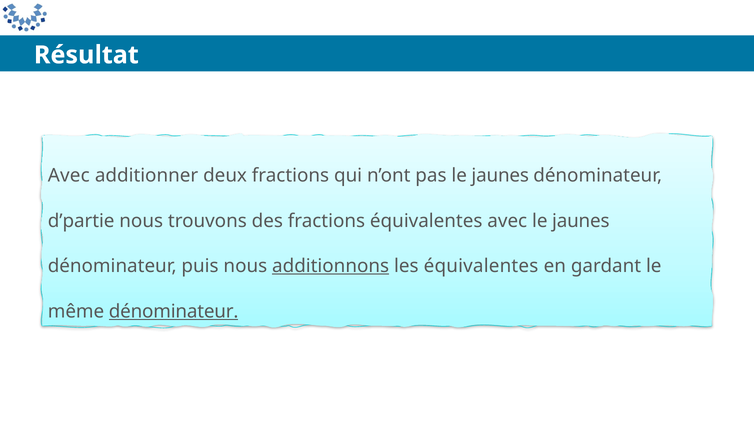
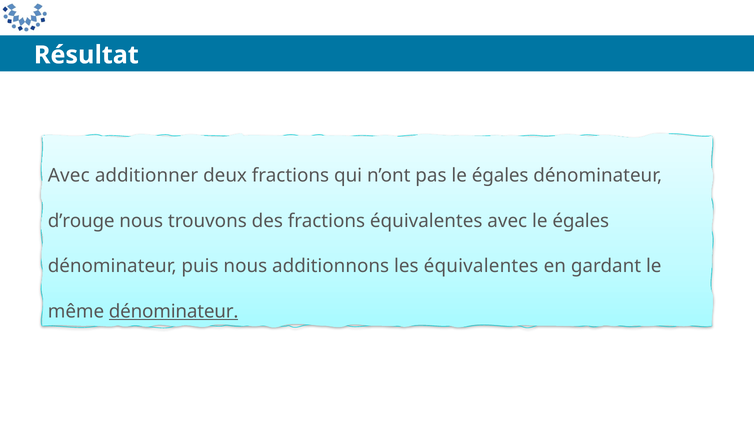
pas le jaunes: jaunes -> égales
d’partie: d’partie -> d’rouge
avec le jaunes: jaunes -> égales
additionnons underline: present -> none
